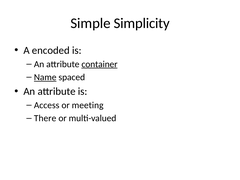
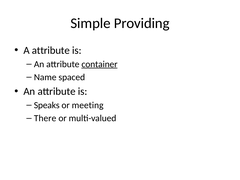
Simplicity: Simplicity -> Providing
A encoded: encoded -> attribute
Name underline: present -> none
Access: Access -> Speaks
